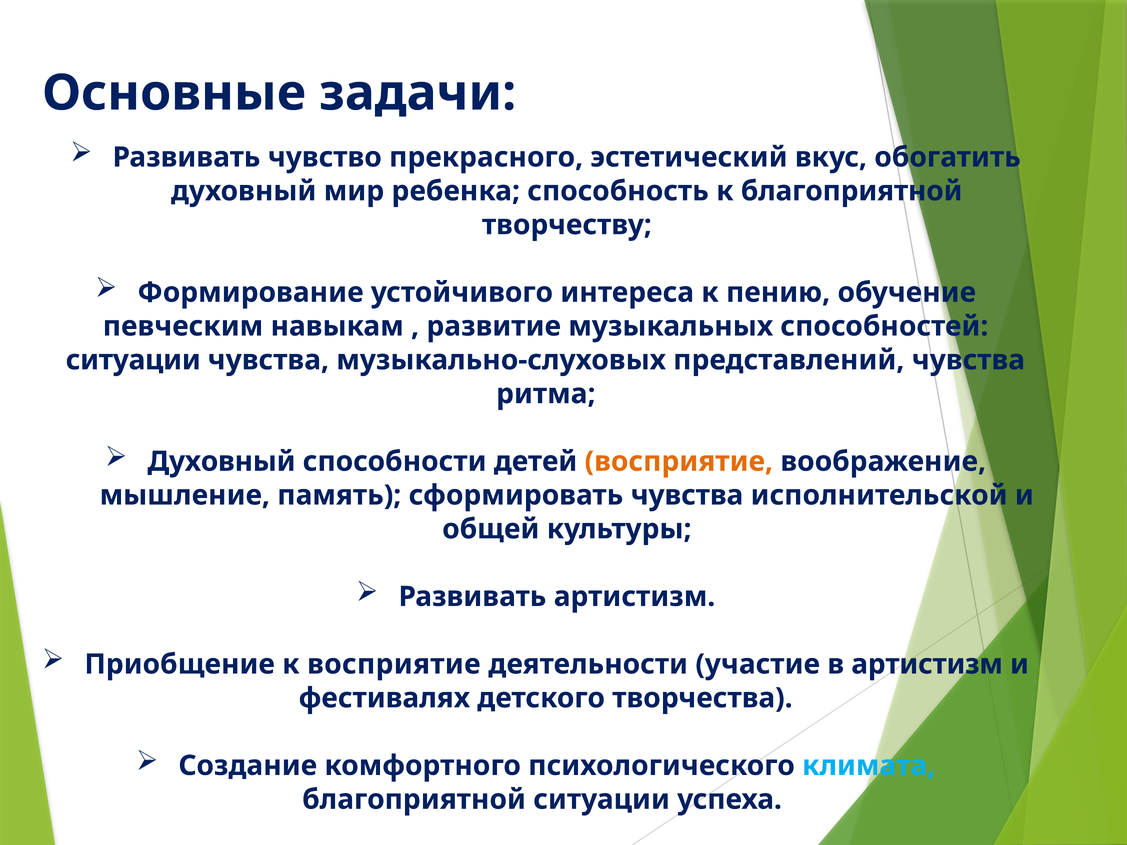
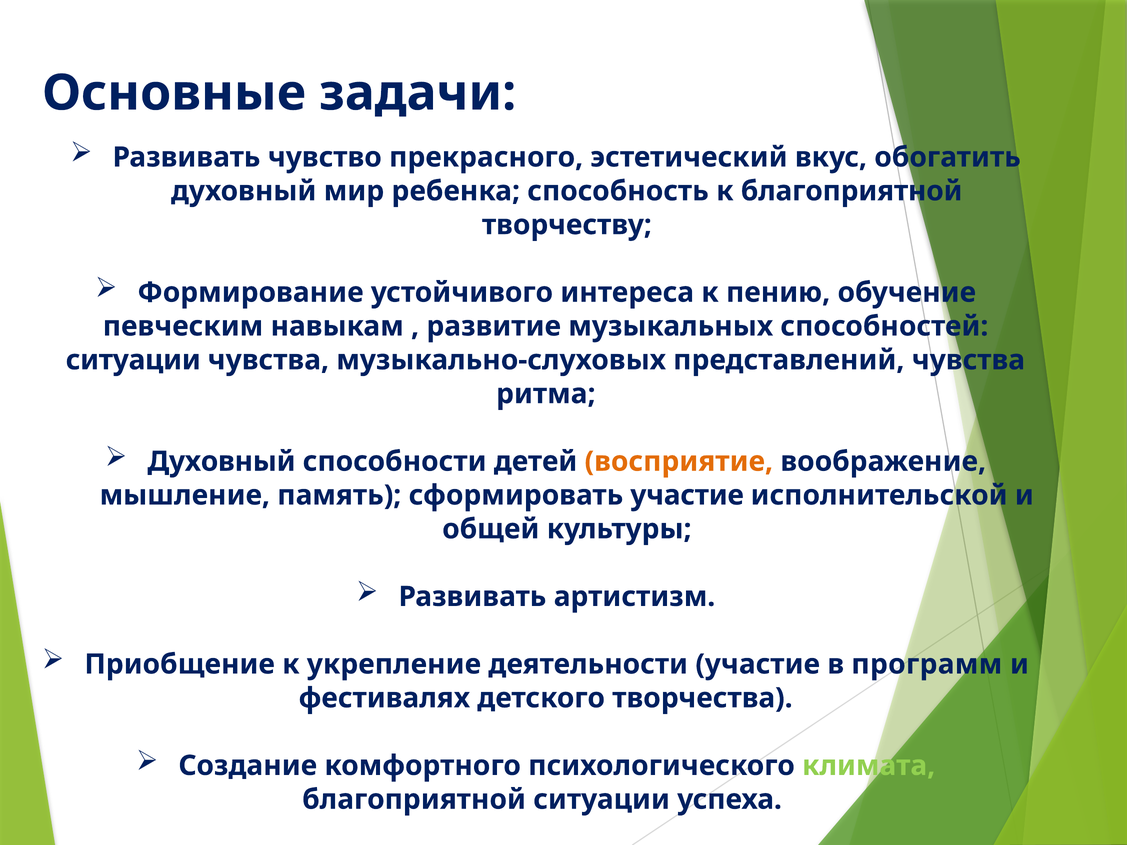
сформировать чувства: чувства -> участие
к восприятие: восприятие -> укрепление
в артистизм: артистизм -> программ
климата colour: light blue -> light green
